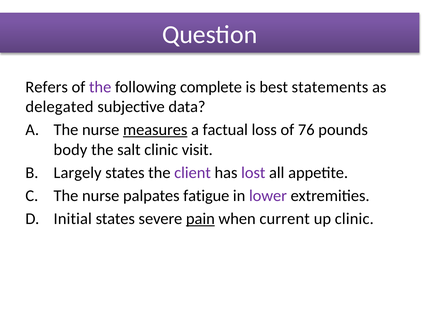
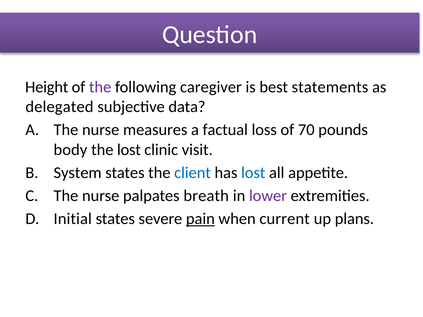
Refers: Refers -> Height
complete: complete -> caregiver
measures underline: present -> none
76: 76 -> 70
the salt: salt -> lost
Largely: Largely -> System
client colour: purple -> blue
lost at (253, 173) colour: purple -> blue
fatigue: fatigue -> breath
up clinic: clinic -> plans
